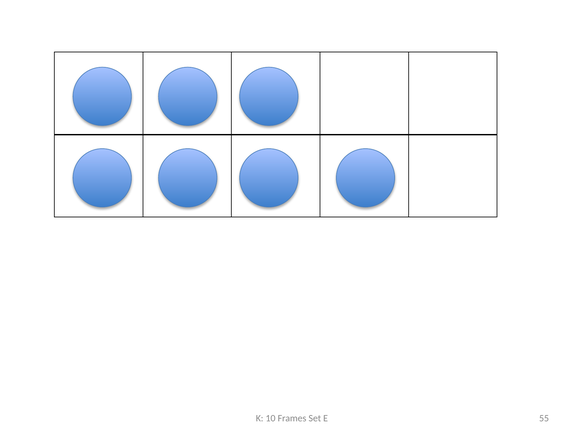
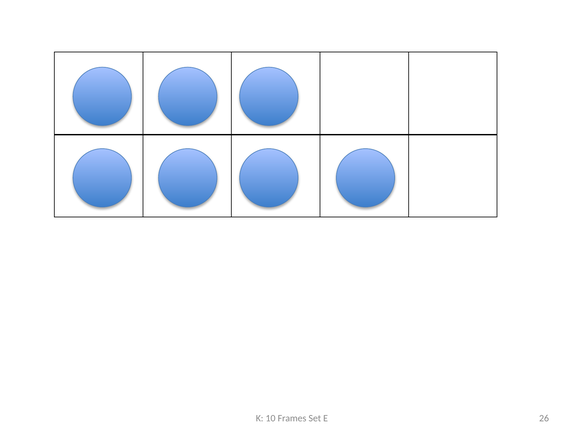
55: 55 -> 26
